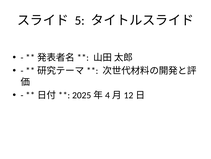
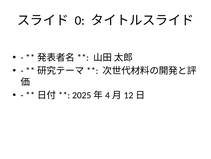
5: 5 -> 0
